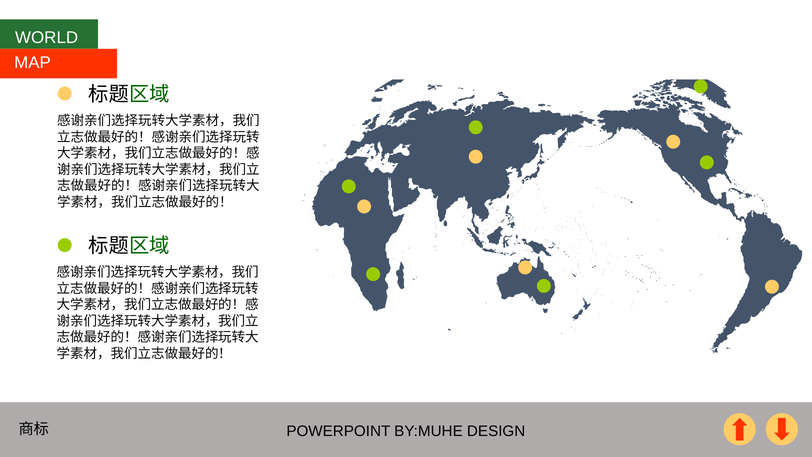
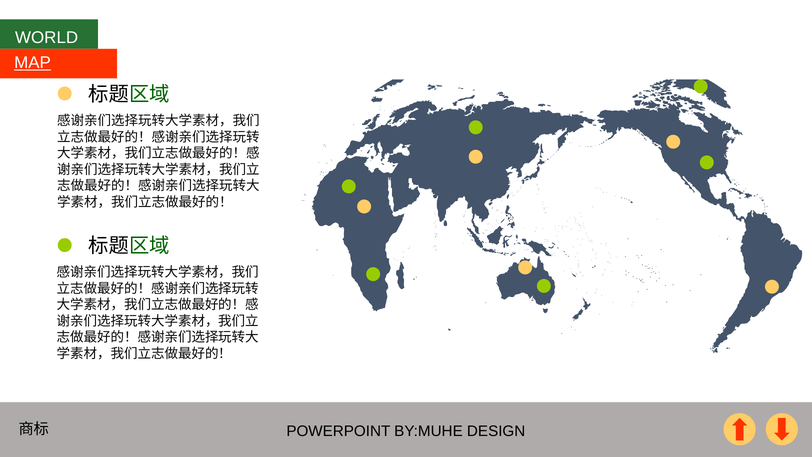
MAP underline: none -> present
